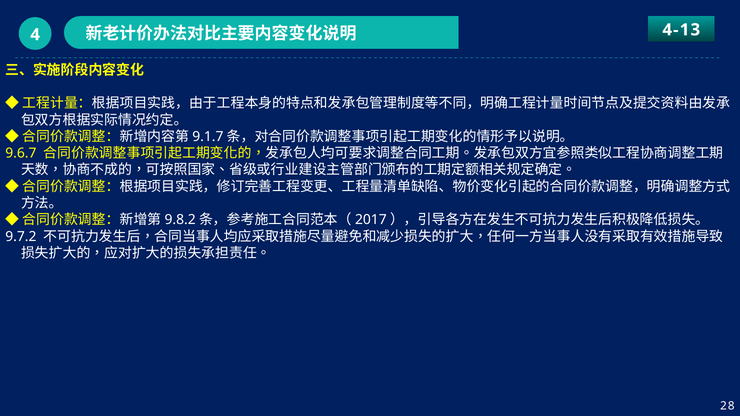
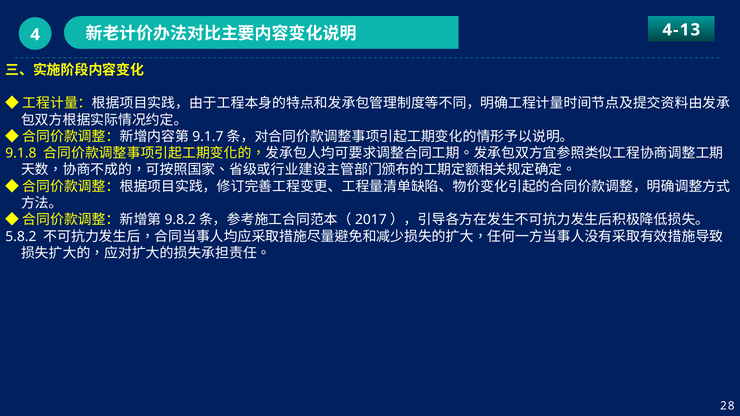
9.6.7: 9.6.7 -> 9.1.8
9.7.2: 9.7.2 -> 5.8.2
